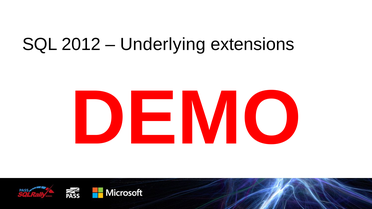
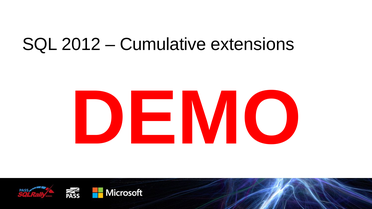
Underlying: Underlying -> Cumulative
